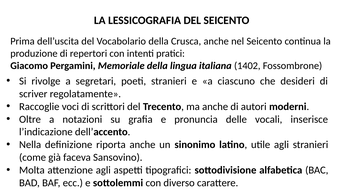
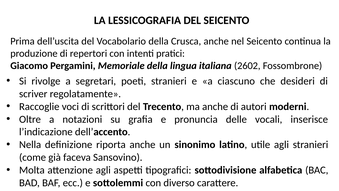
1402: 1402 -> 2602
